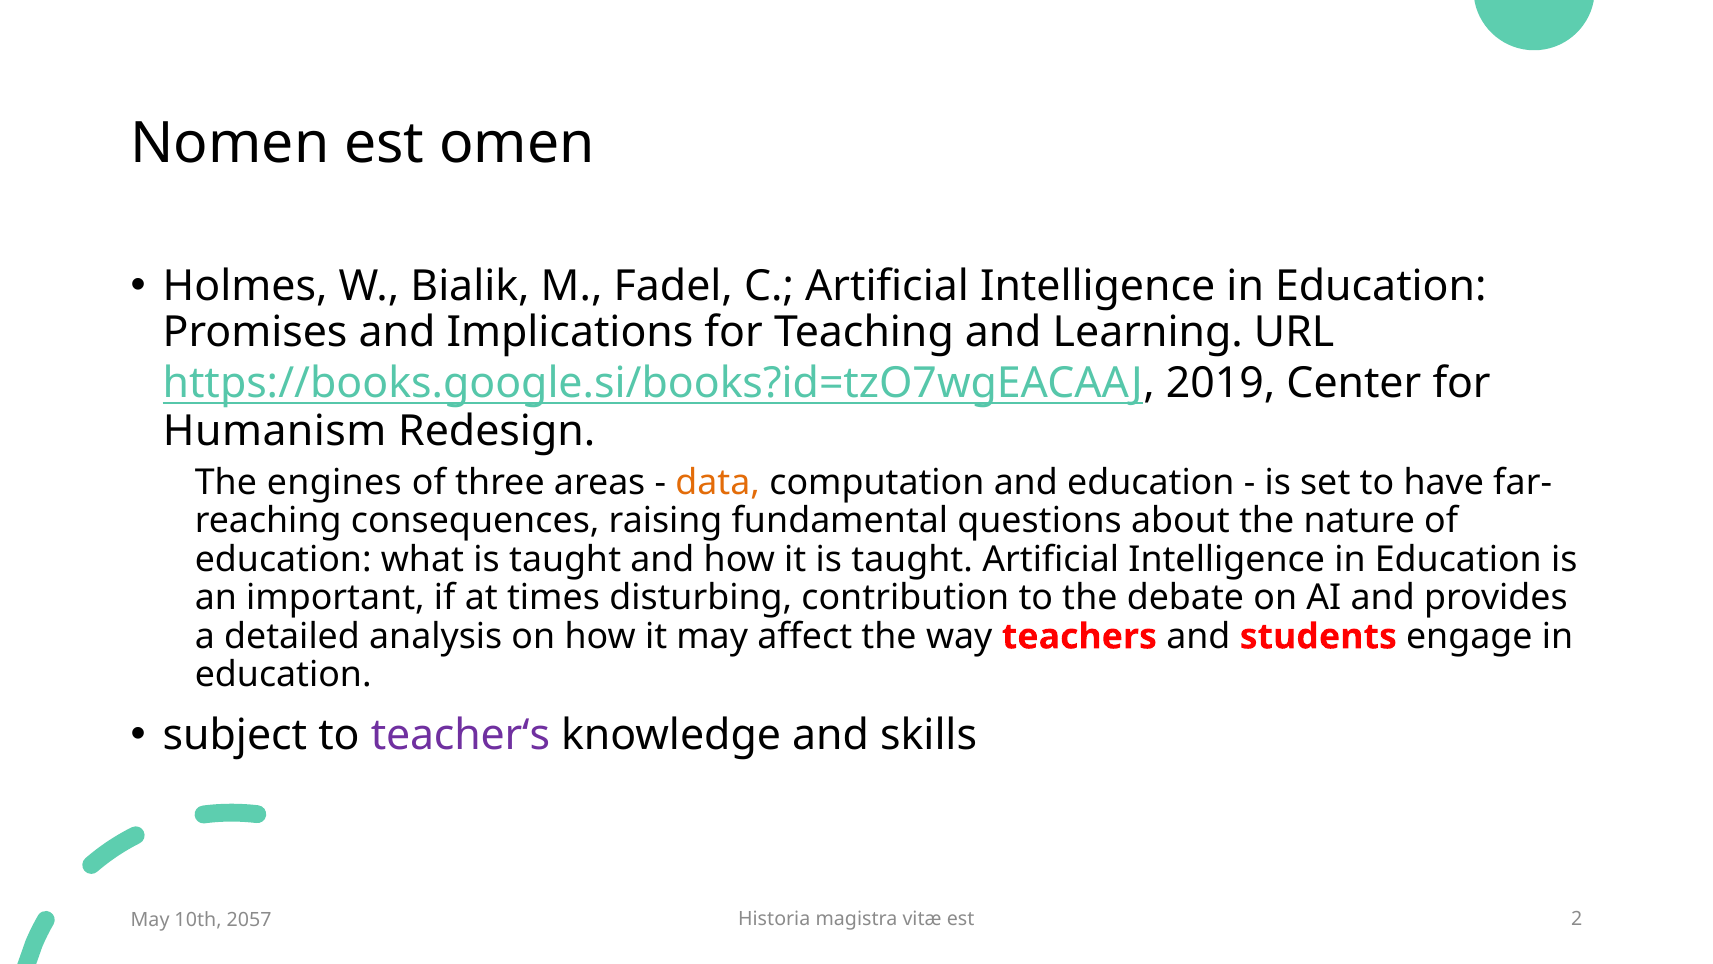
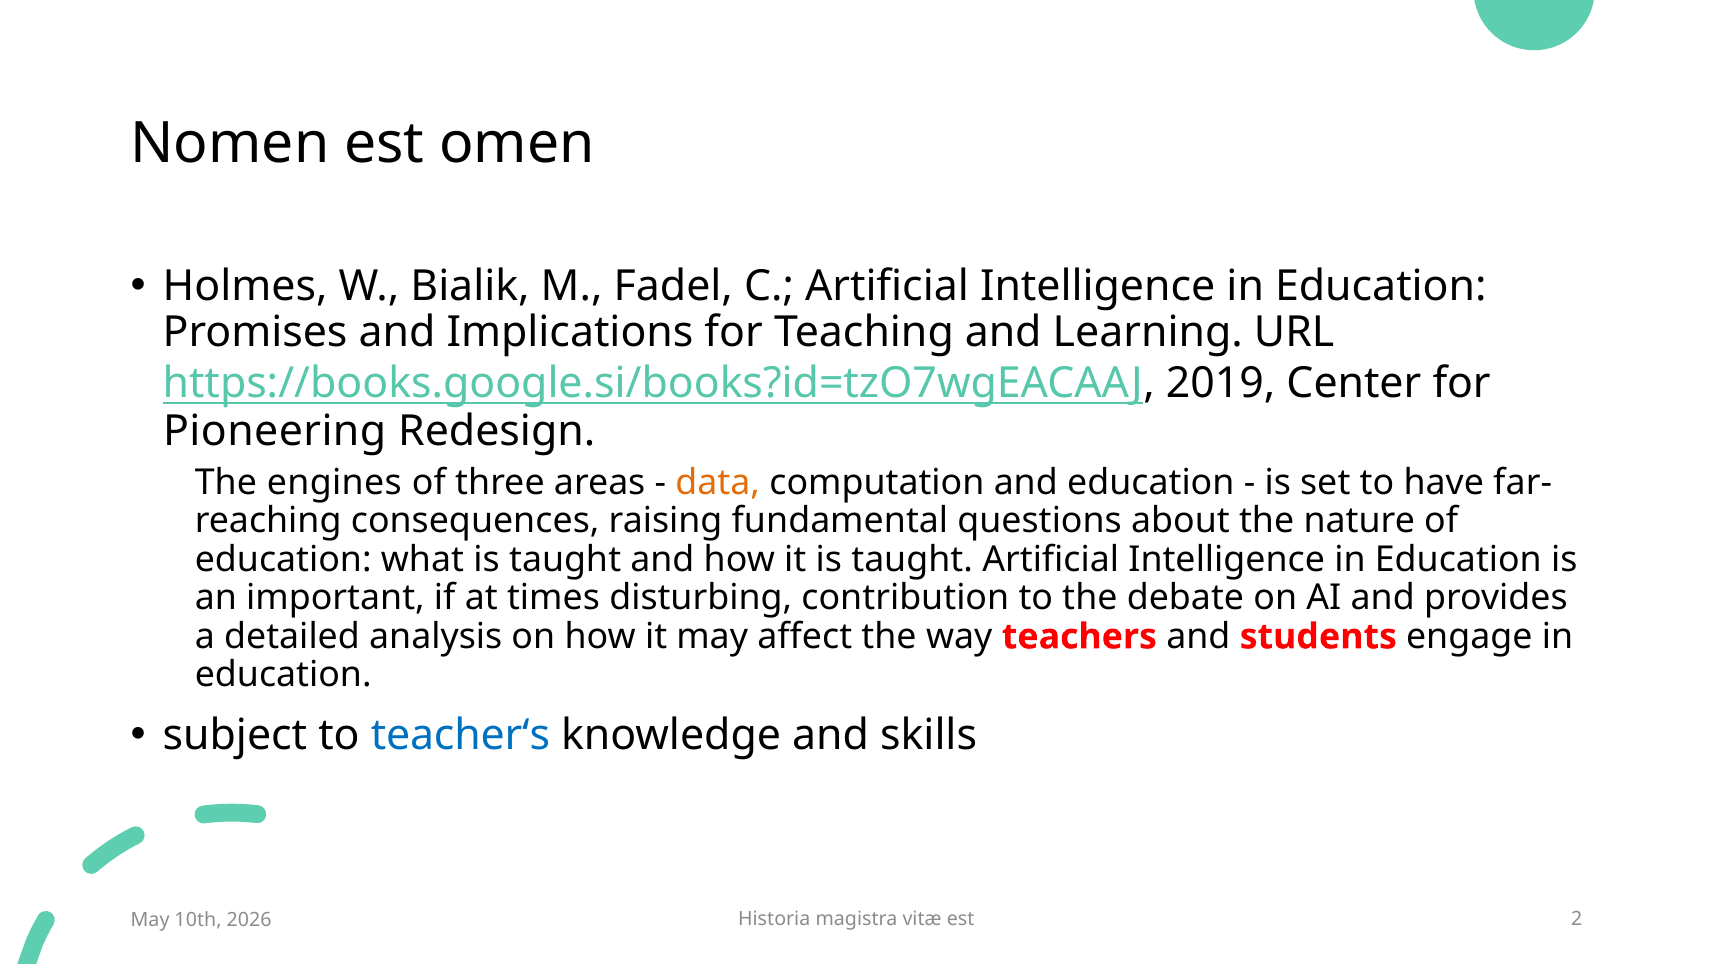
Humanism: Humanism -> Pioneering
teacher‘s colour: purple -> blue
2057: 2057 -> 2026
